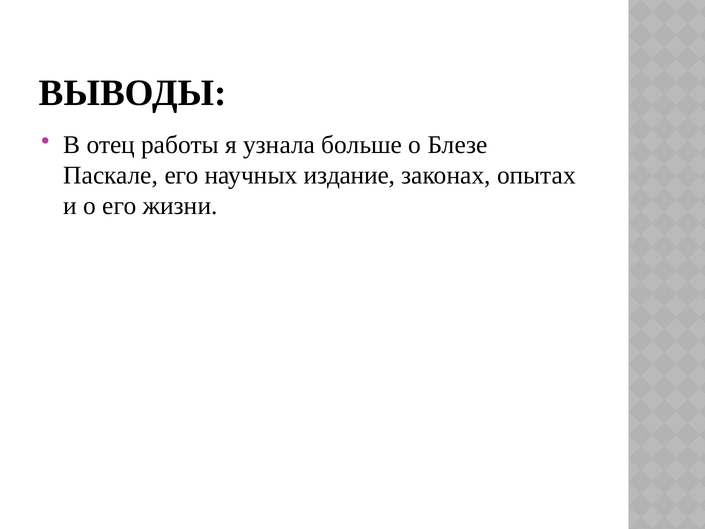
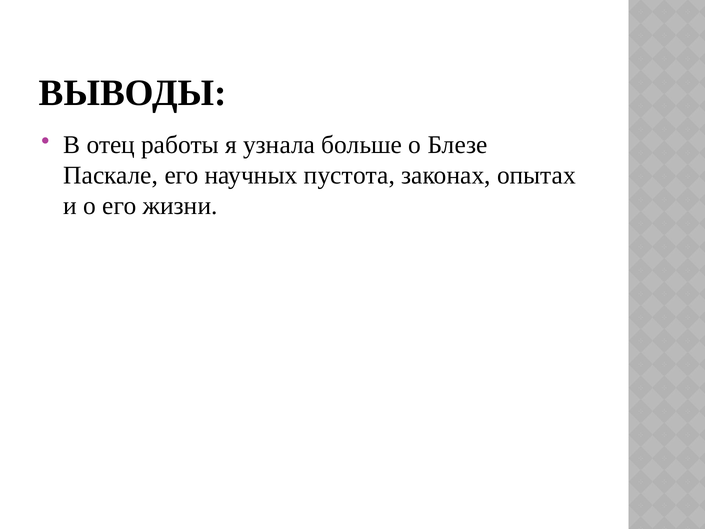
издание: издание -> пустота
